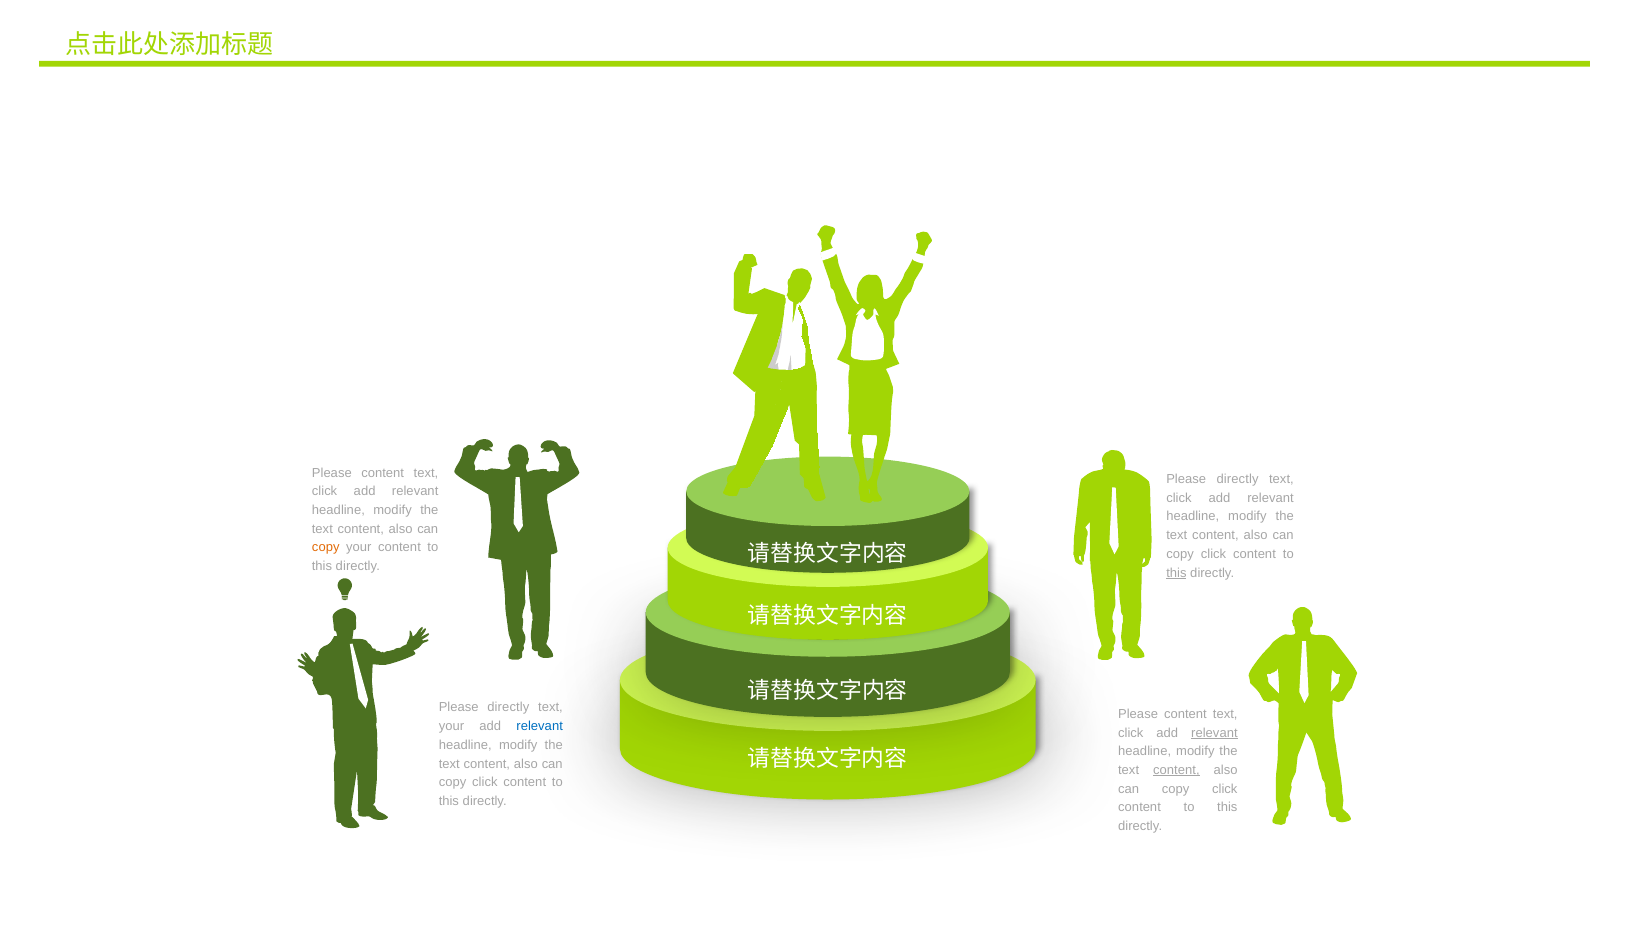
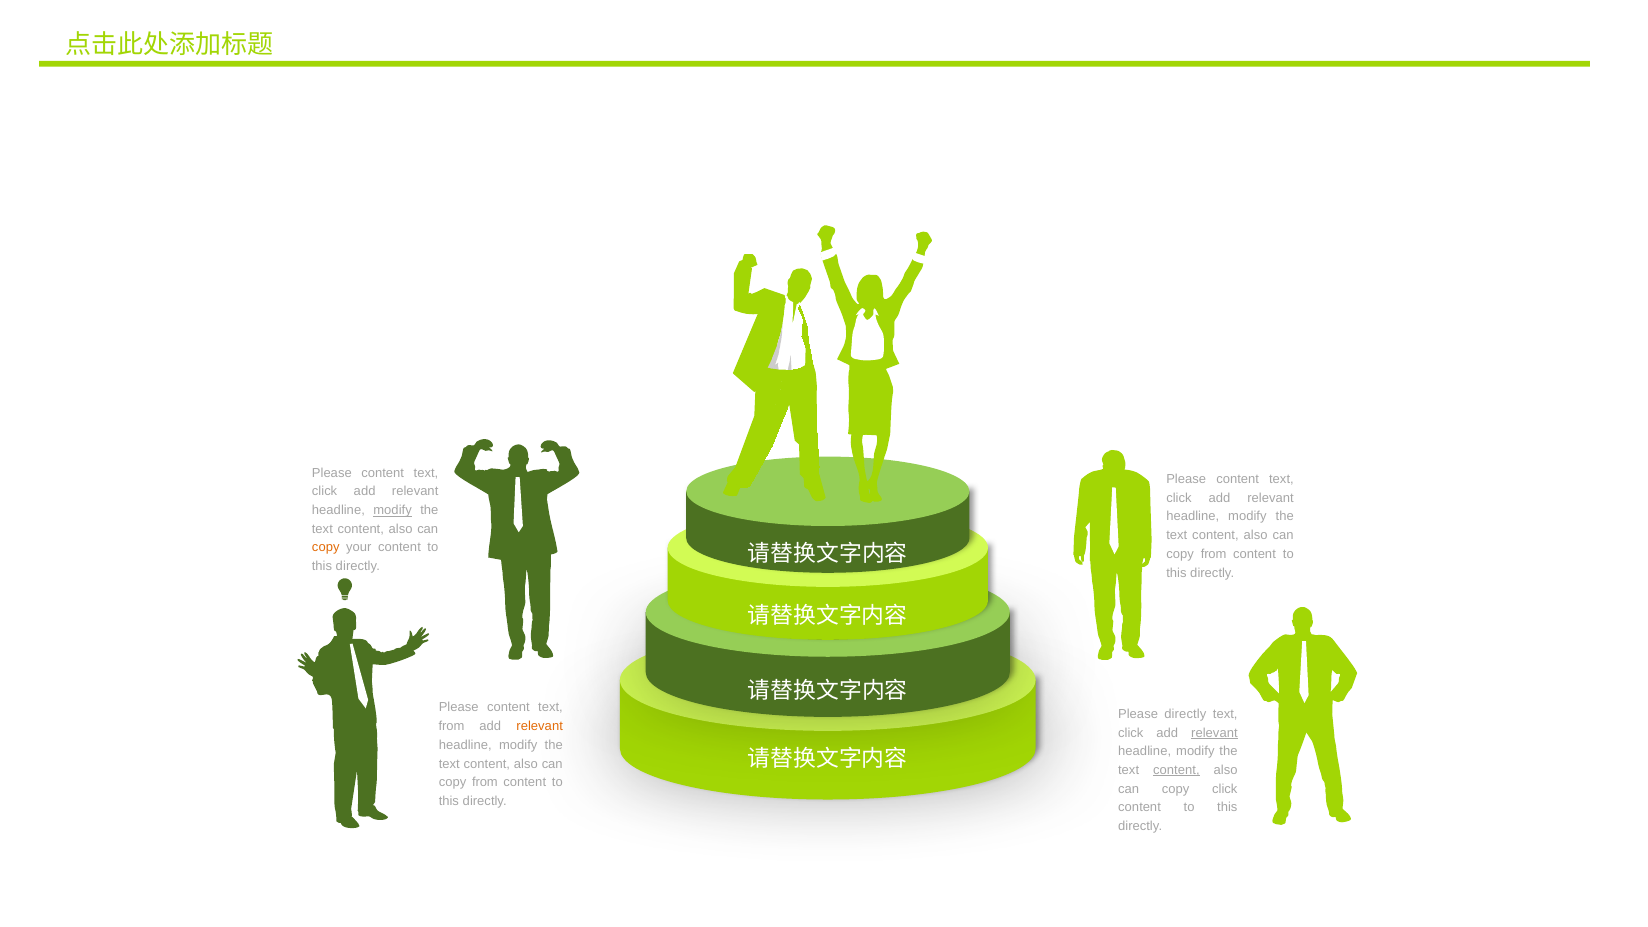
directly at (1238, 479): directly -> content
modify at (393, 510) underline: none -> present
click at (1214, 554): click -> from
this at (1176, 573) underline: present -> none
directly at (508, 708): directly -> content
content at (1185, 714): content -> directly
your at (451, 726): your -> from
relevant at (540, 726) colour: blue -> orange
click at (485, 782): click -> from
